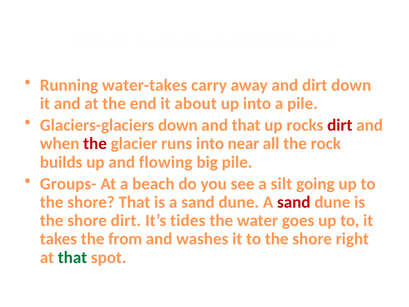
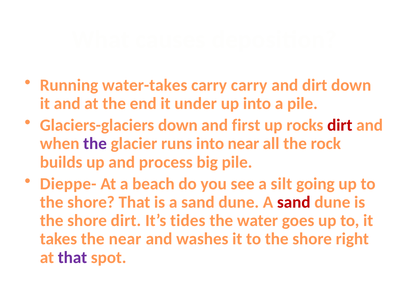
carry away: away -> carry
about: about -> under
and that: that -> first
the at (95, 144) colour: red -> purple
flowing: flowing -> process
Groups-: Groups- -> Dieppe-
the from: from -> near
that at (72, 257) colour: green -> purple
